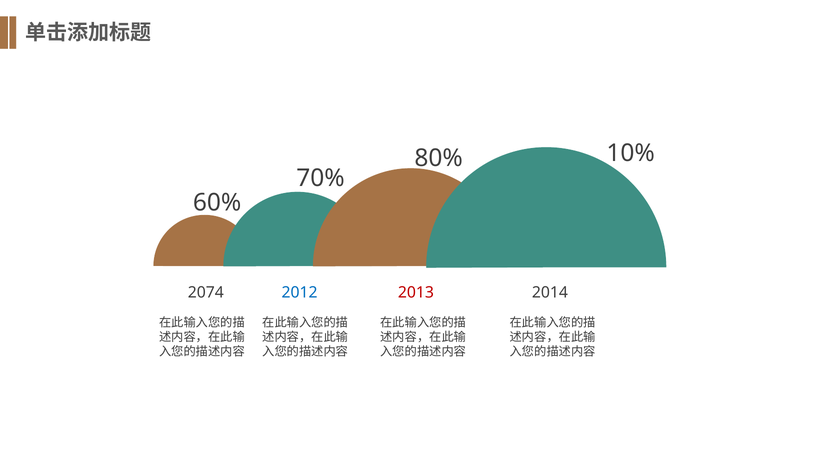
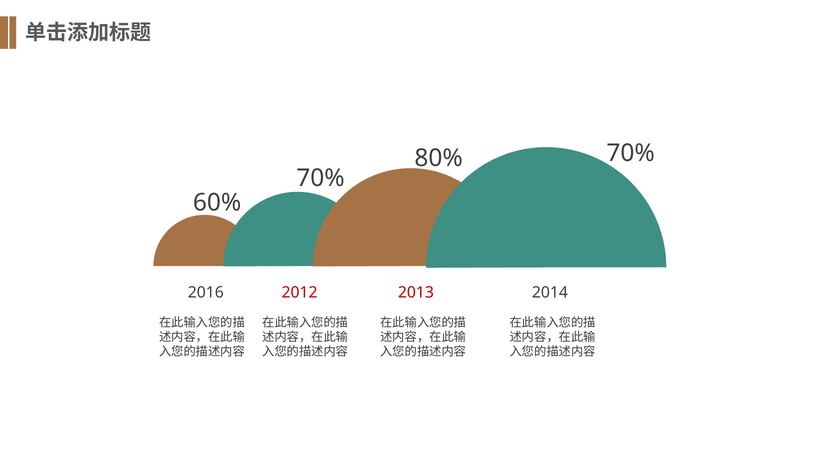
10% at (631, 153): 10% -> 70%
2074: 2074 -> 2016
2012 colour: blue -> red
